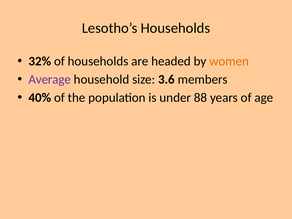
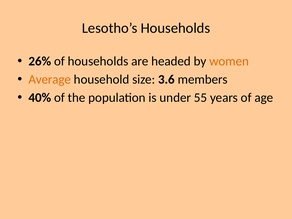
32%: 32% -> 26%
Average colour: purple -> orange
88: 88 -> 55
